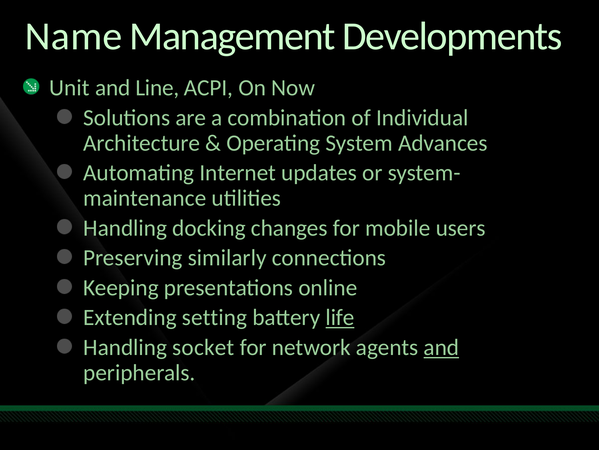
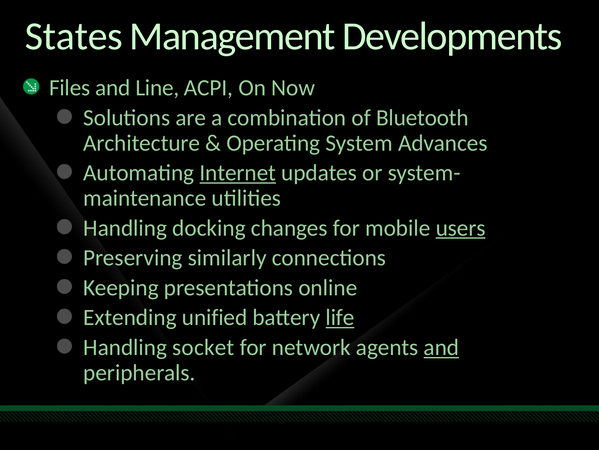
Name: Name -> States
Unit: Unit -> Files
Individual: Individual -> Bluetooth
Internet underline: none -> present
users underline: none -> present
setting: setting -> unified
